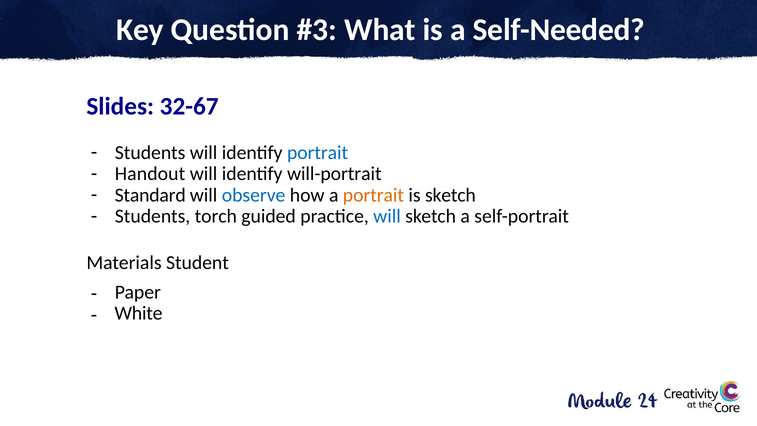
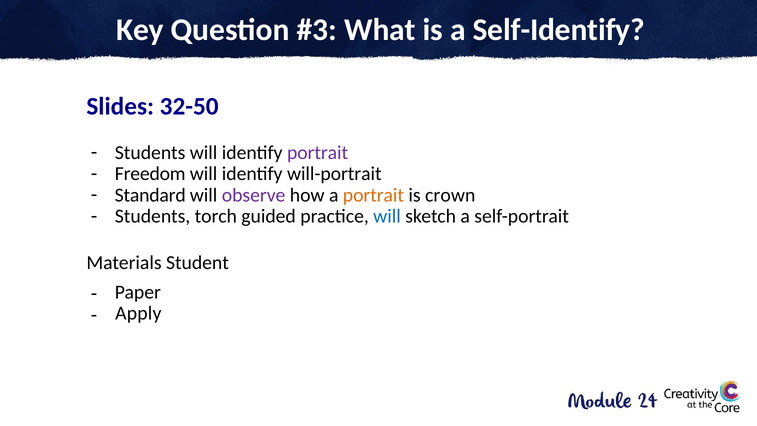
Self-Needed: Self-Needed -> Self-Identify
32-67: 32-67 -> 32-50
portrait at (318, 152) colour: blue -> purple
Handout: Handout -> Freedom
observe colour: blue -> purple
is sketch: sketch -> crown
White: White -> Apply
